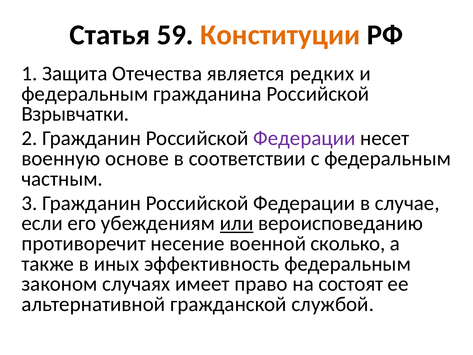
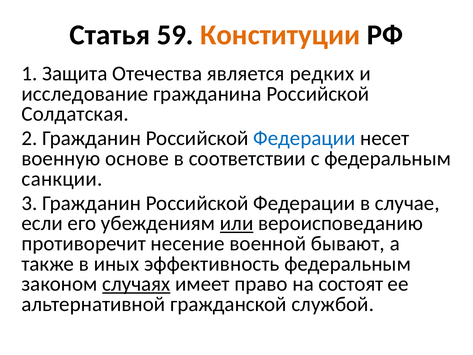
федеральным at (85, 94): федеральным -> исследование
Взрывчатки: Взрывчатки -> Солдатская
Федерации at (304, 138) colour: purple -> blue
частным: частным -> санкции
сколько: сколько -> бывают
случаях underline: none -> present
